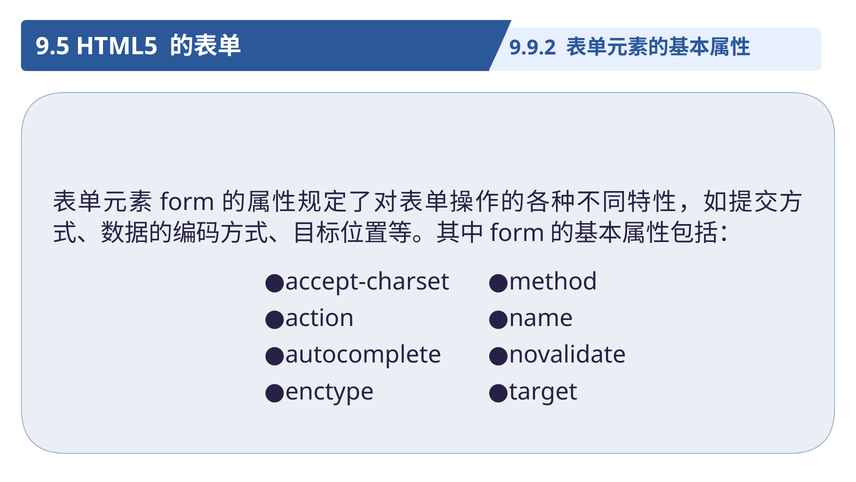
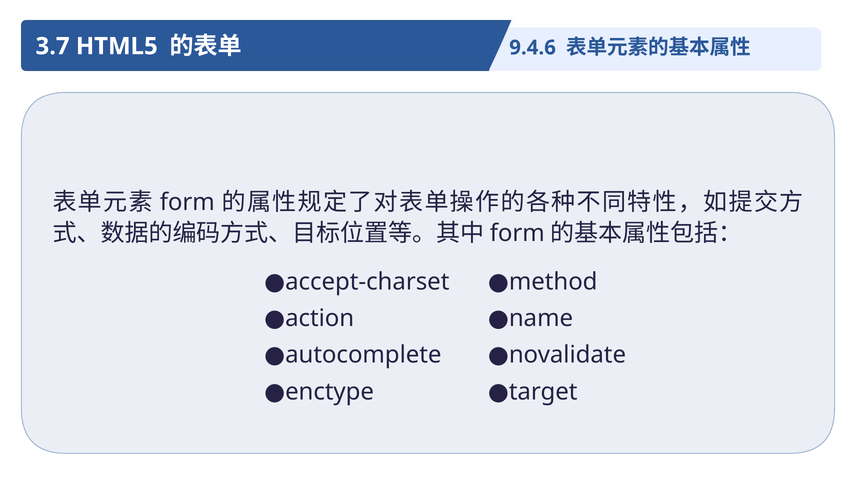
9.5: 9.5 -> 3.7
9.9.2: 9.9.2 -> 9.4.6
